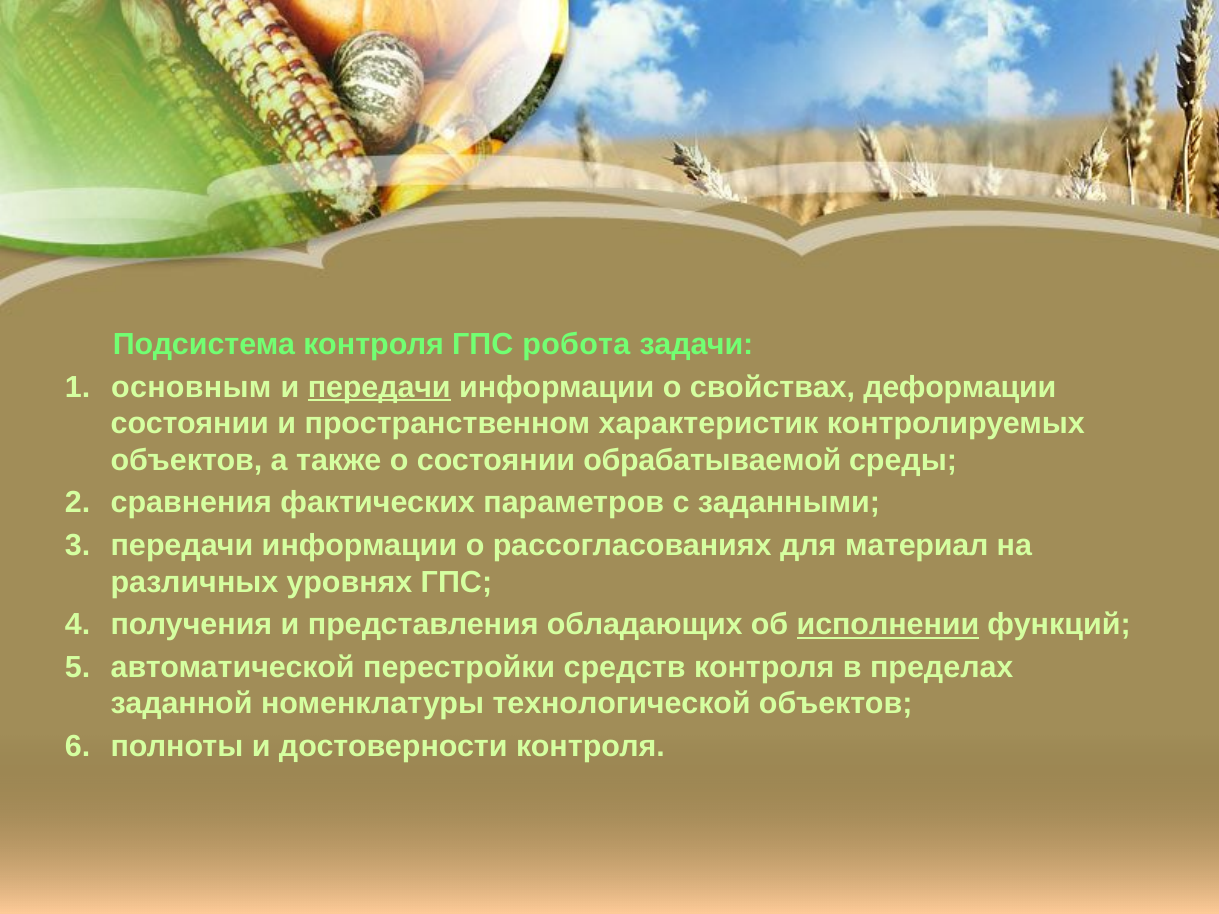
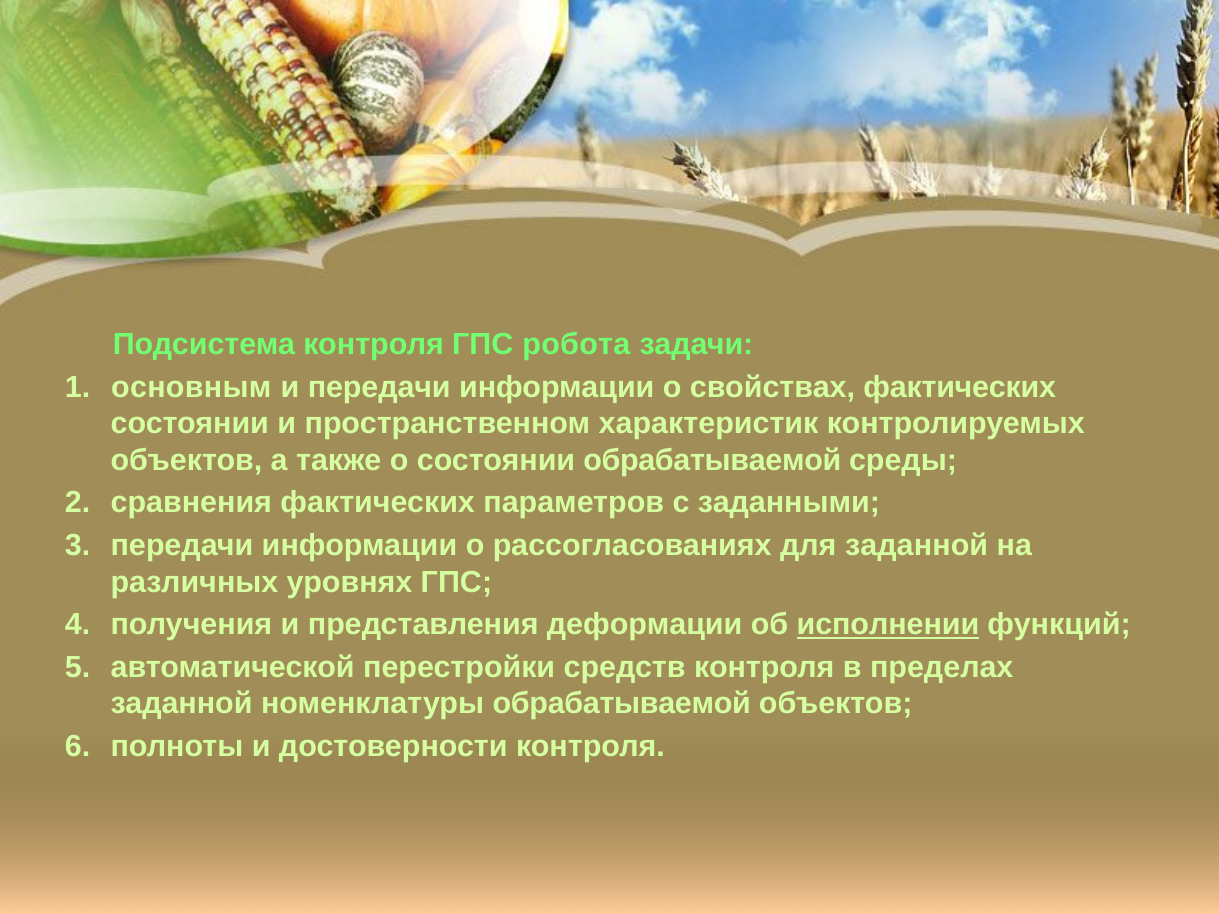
передачи at (379, 387) underline: present -> none
свойствах деформации: деформации -> фактических
для материал: материал -> заданной
обладающих: обладающих -> деформации
номенклатуры технологической: технологической -> обрабатываемой
